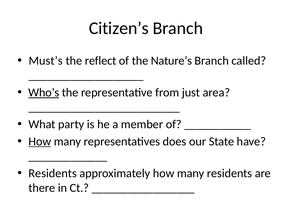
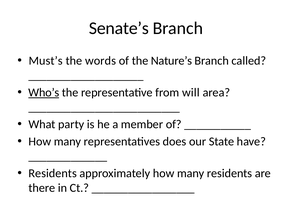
Citizen’s: Citizen’s -> Senate’s
reflect: reflect -> words
just: just -> will
How at (40, 142) underline: present -> none
